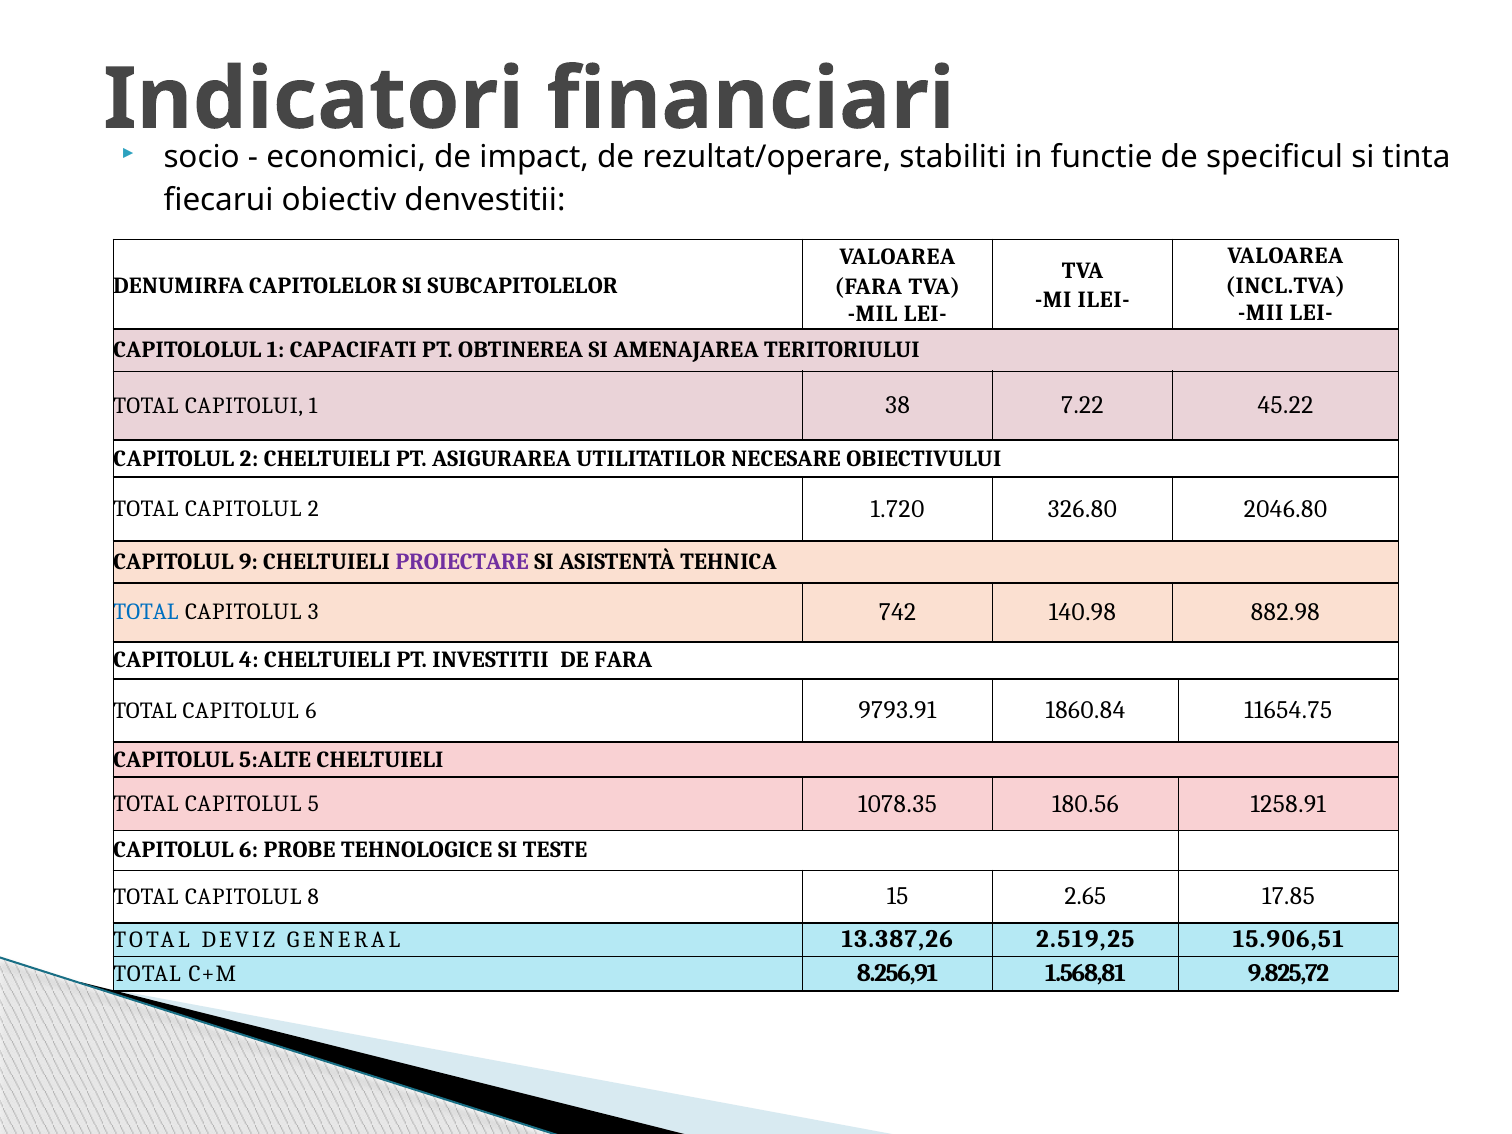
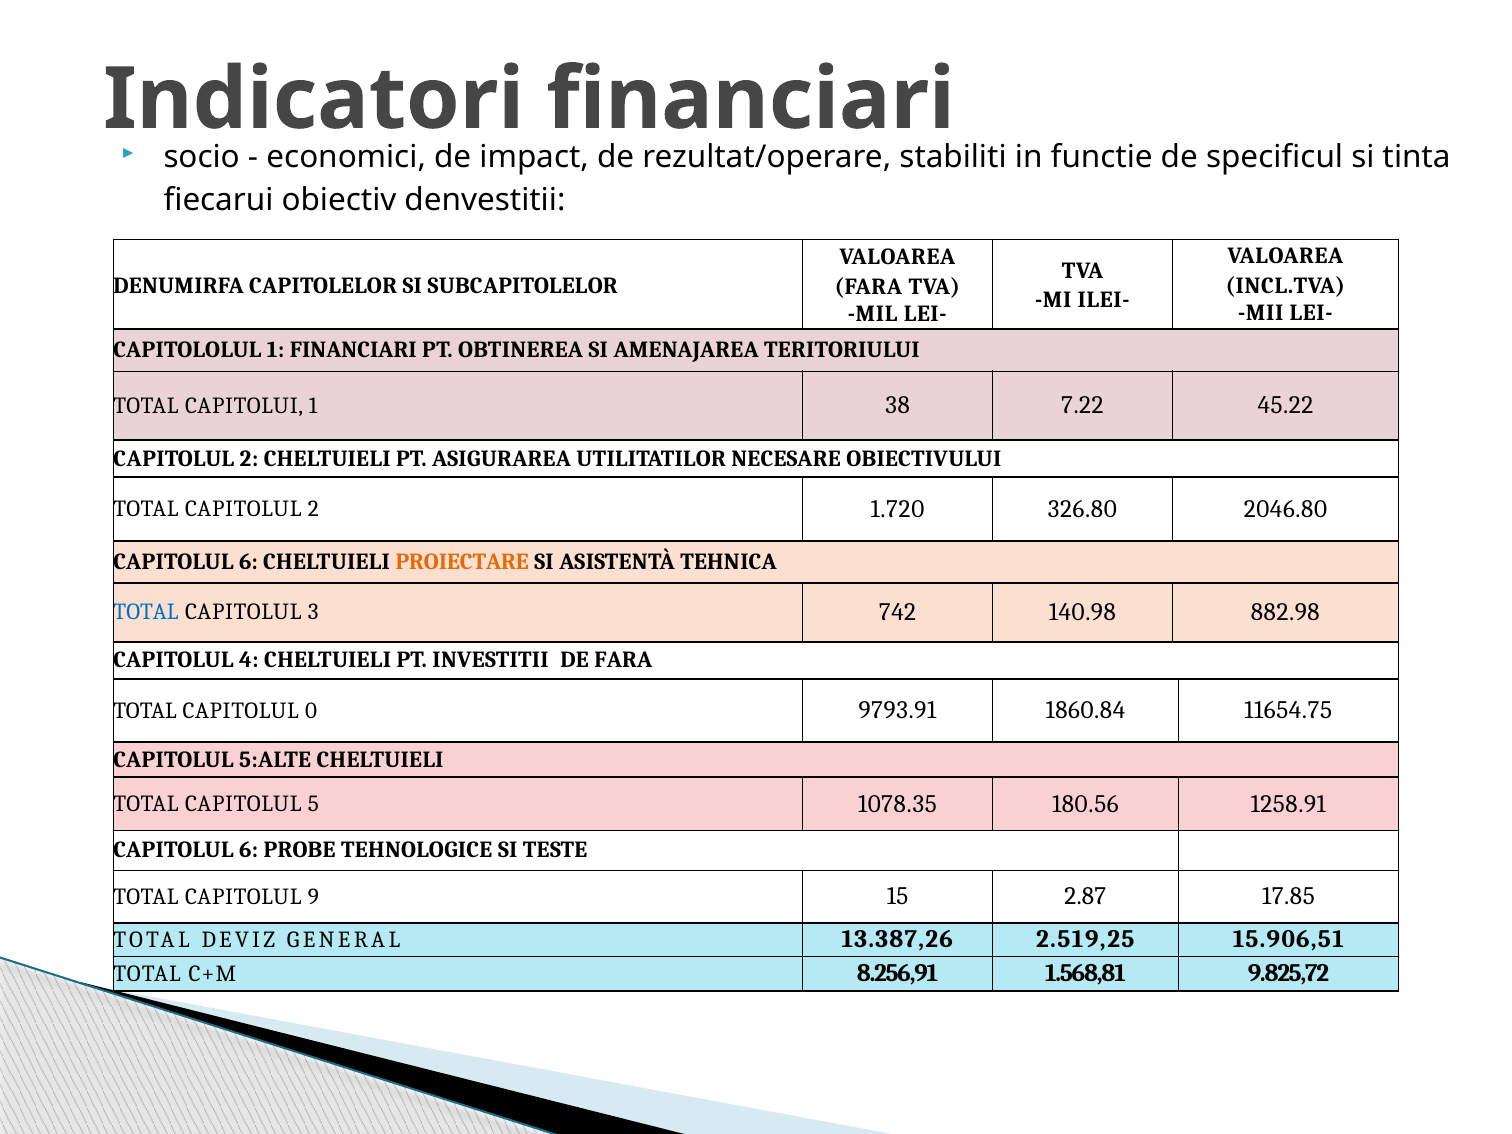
1 CAPACIFATI: CAPACIFATI -> FINANCIARI
9 at (248, 562): 9 -> 6
PROIECTARE colour: purple -> orange
TOTAL CAPITOLUL 6: 6 -> 0
8: 8 -> 9
2.65: 2.65 -> 2.87
